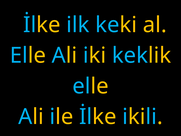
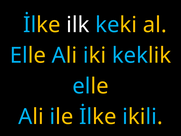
ilk colour: light blue -> white
